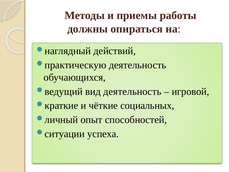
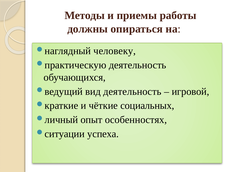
действий: действий -> человеку
способностей: способностей -> особенностях
